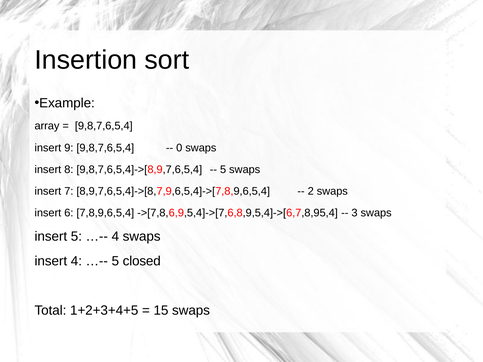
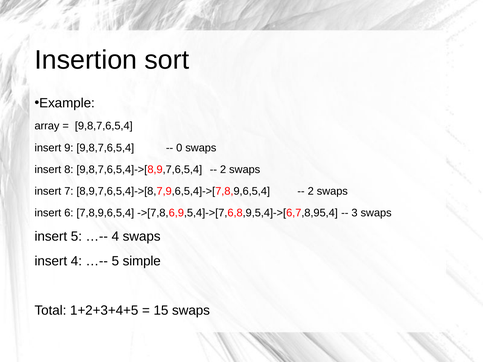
5 at (223, 170): 5 -> 2
closed: closed -> simple
